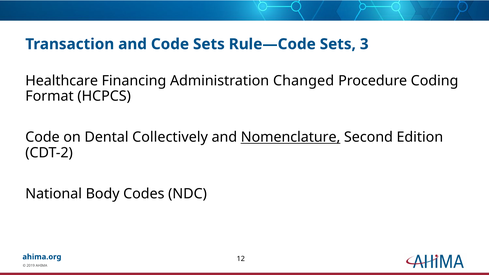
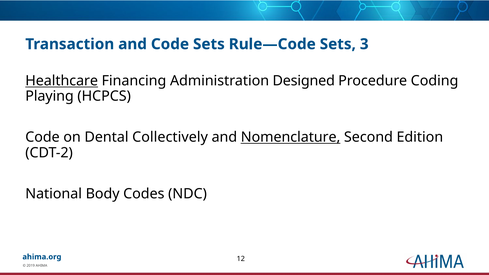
Healthcare underline: none -> present
Changed: Changed -> Designed
Format: Format -> Playing
